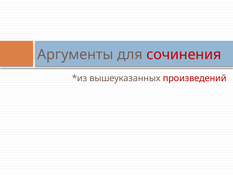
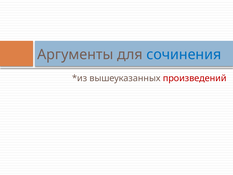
сочинения colour: red -> blue
